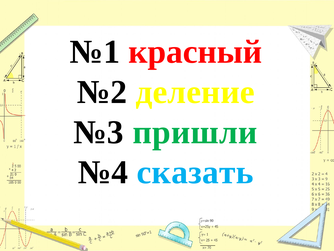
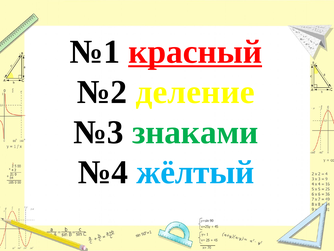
красный underline: none -> present
пришли: пришли -> знаками
сказать: сказать -> жёлтый
